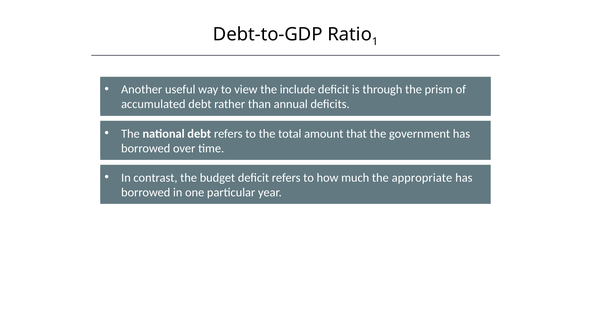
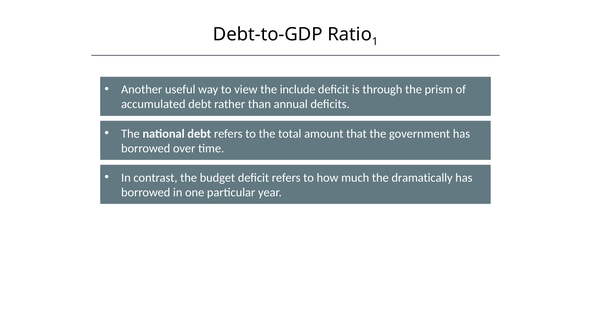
appropriate: appropriate -> dramatically
